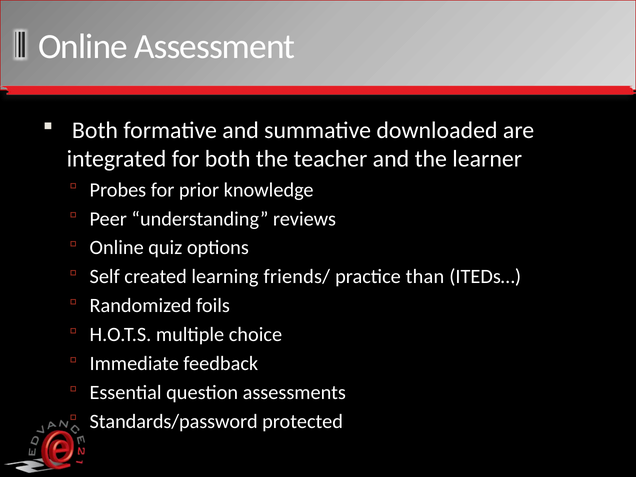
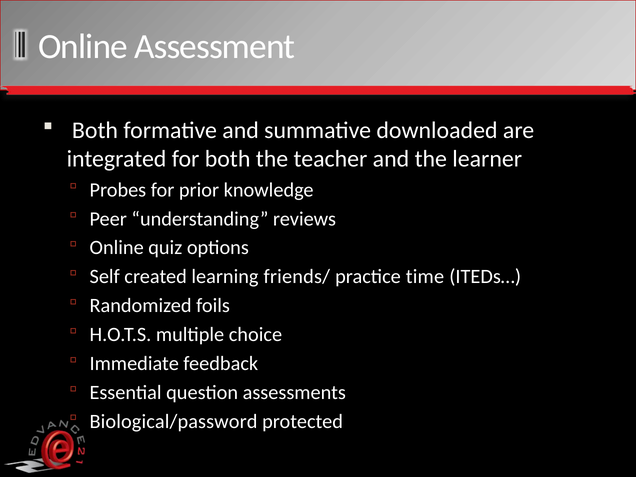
than: than -> time
Standards/password: Standards/password -> Biological/password
